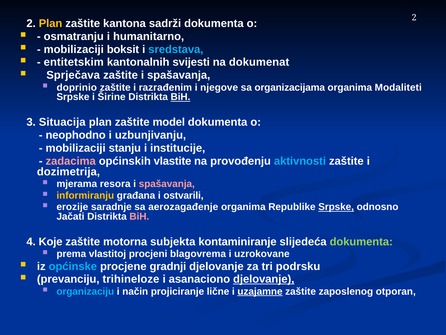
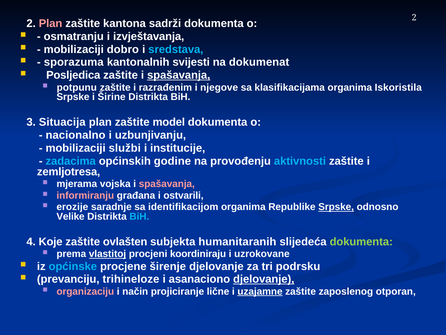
Plan at (51, 23) colour: yellow -> pink
humanitarno: humanitarno -> izvještavanja
boksit: boksit -> dobro
entitetskim: entitetskim -> sporazuma
Sprječava: Sprječava -> Posljedica
spašavanja at (179, 75) underline: none -> present
doprinio: doprinio -> potpunu
organizacijama: organizacijama -> klasifikacijama
Modaliteti: Modaliteti -> Iskoristila
BiH at (180, 97) underline: present -> none
neophodno: neophodno -> nacionalno
stanju: stanju -> službi
zadacima colour: pink -> light blue
vlastite: vlastite -> godine
dozimetrija: dozimetrija -> zemljotresa
resora: resora -> vojska
informiranju colour: yellow -> pink
aerozagađenje: aerozagađenje -> identifikacijom
Jačati: Jačati -> Velike
BiH at (139, 216) colour: pink -> light blue
motorna: motorna -> ovlašten
kontaminiranje: kontaminiranje -> humanitaranih
vlastitoj underline: none -> present
blagovrema: blagovrema -> koordiniraju
gradnji: gradnji -> širenje
organizaciju colour: light blue -> pink
